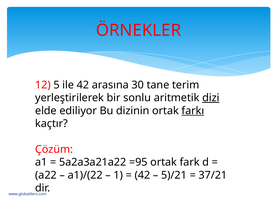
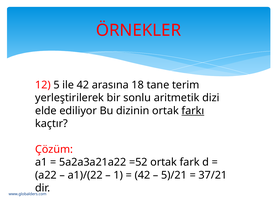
30: 30 -> 18
dizi underline: present -> none
=95: =95 -> =52
